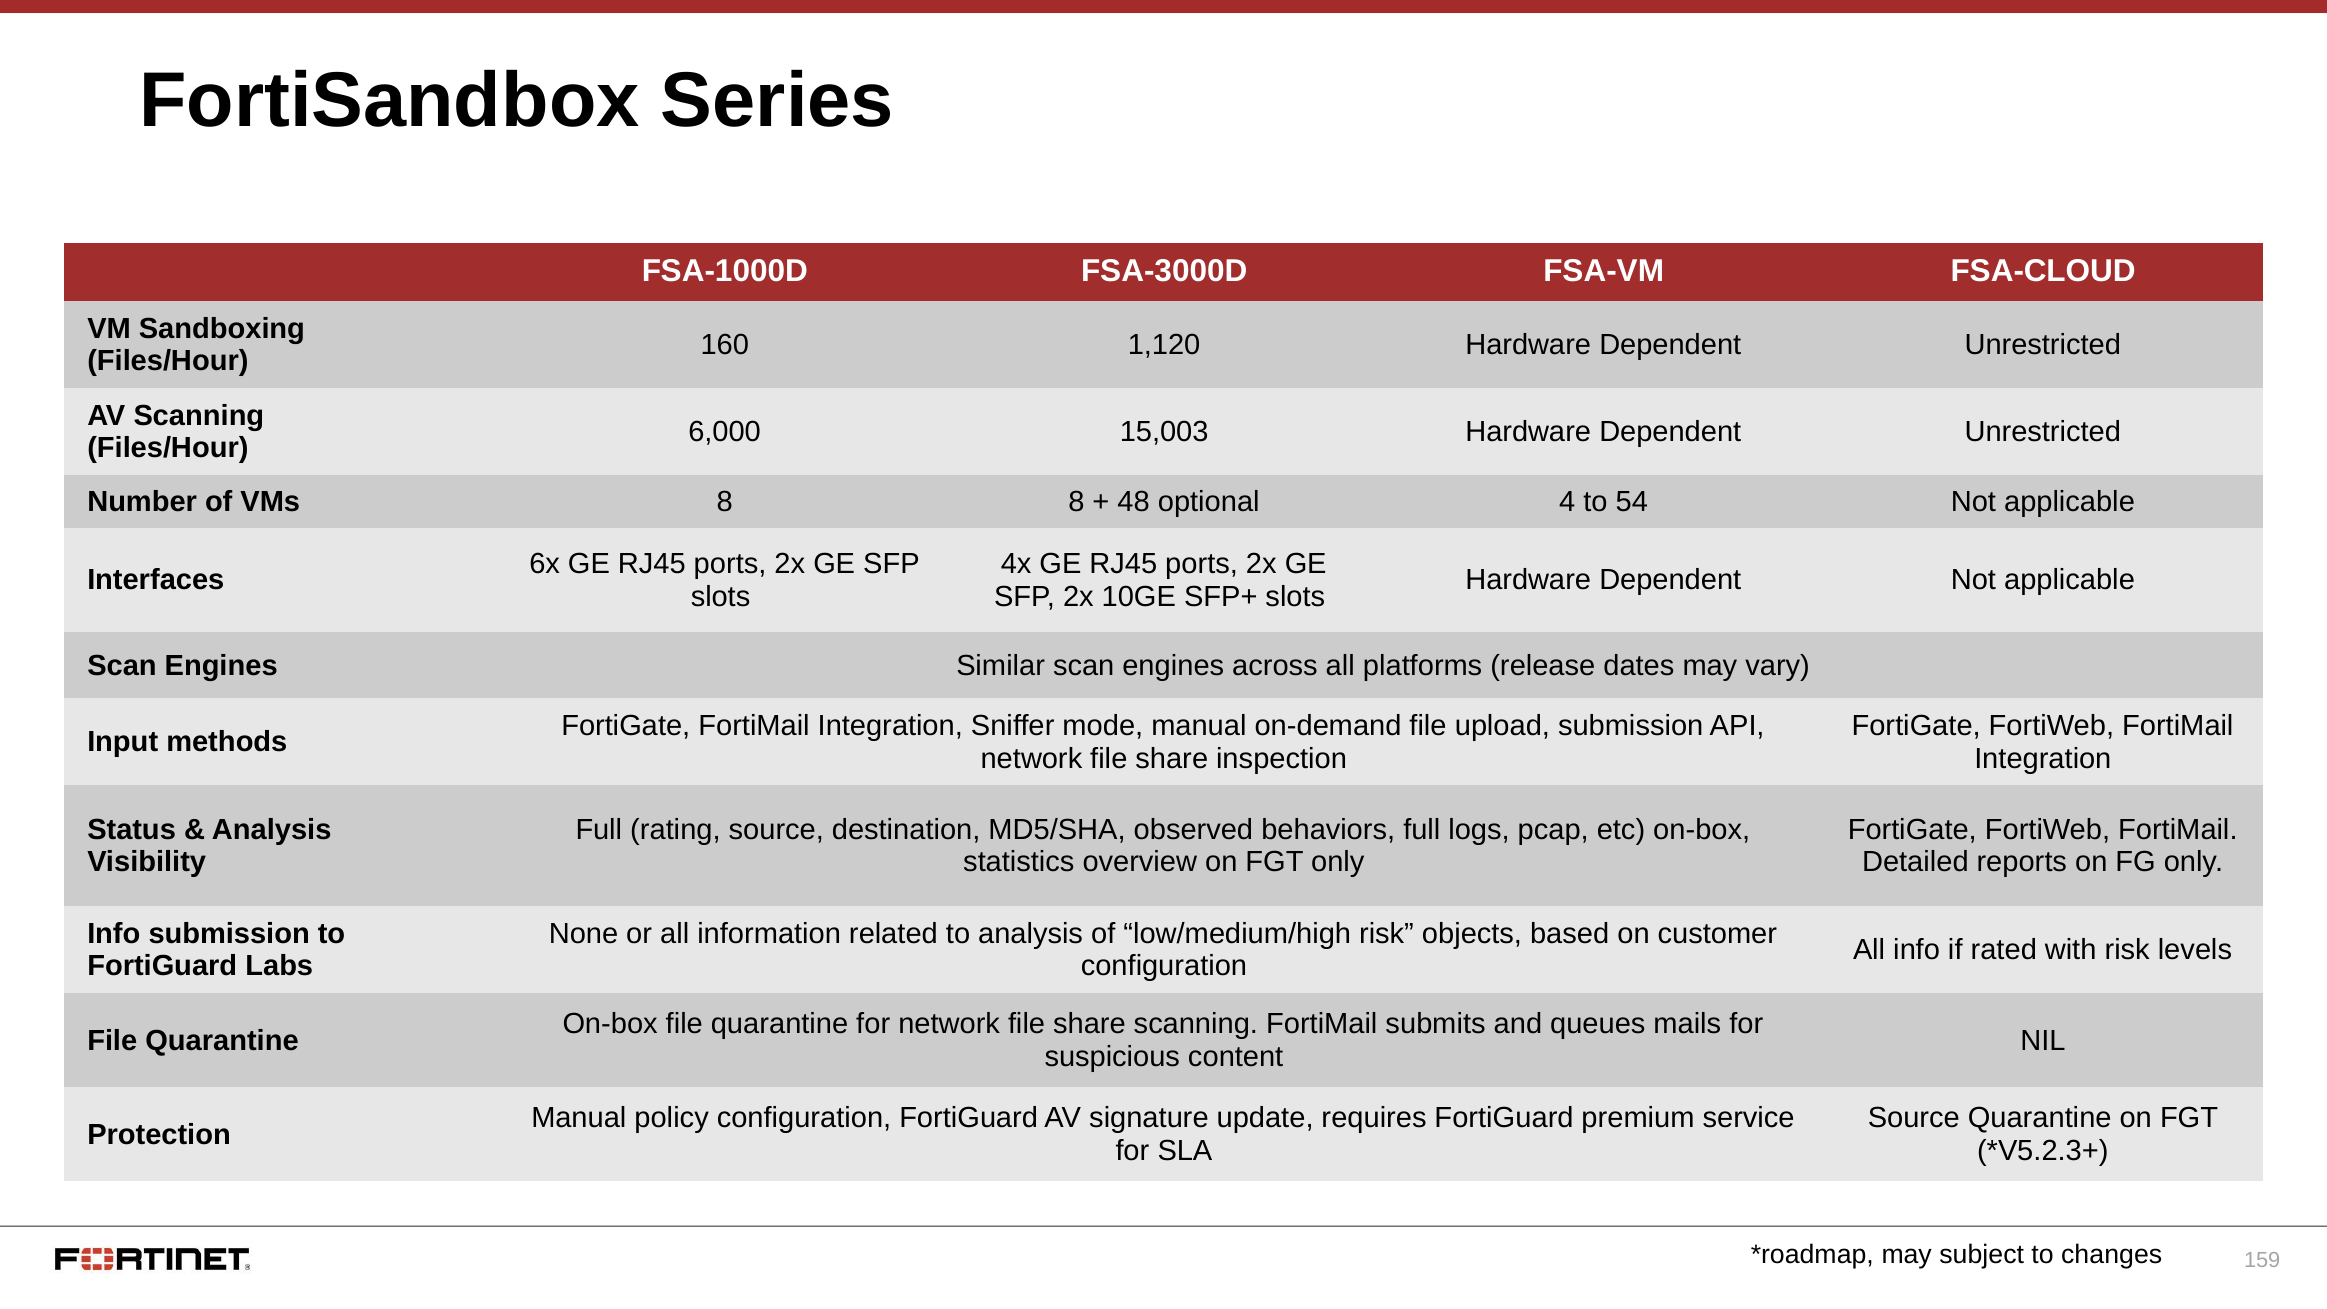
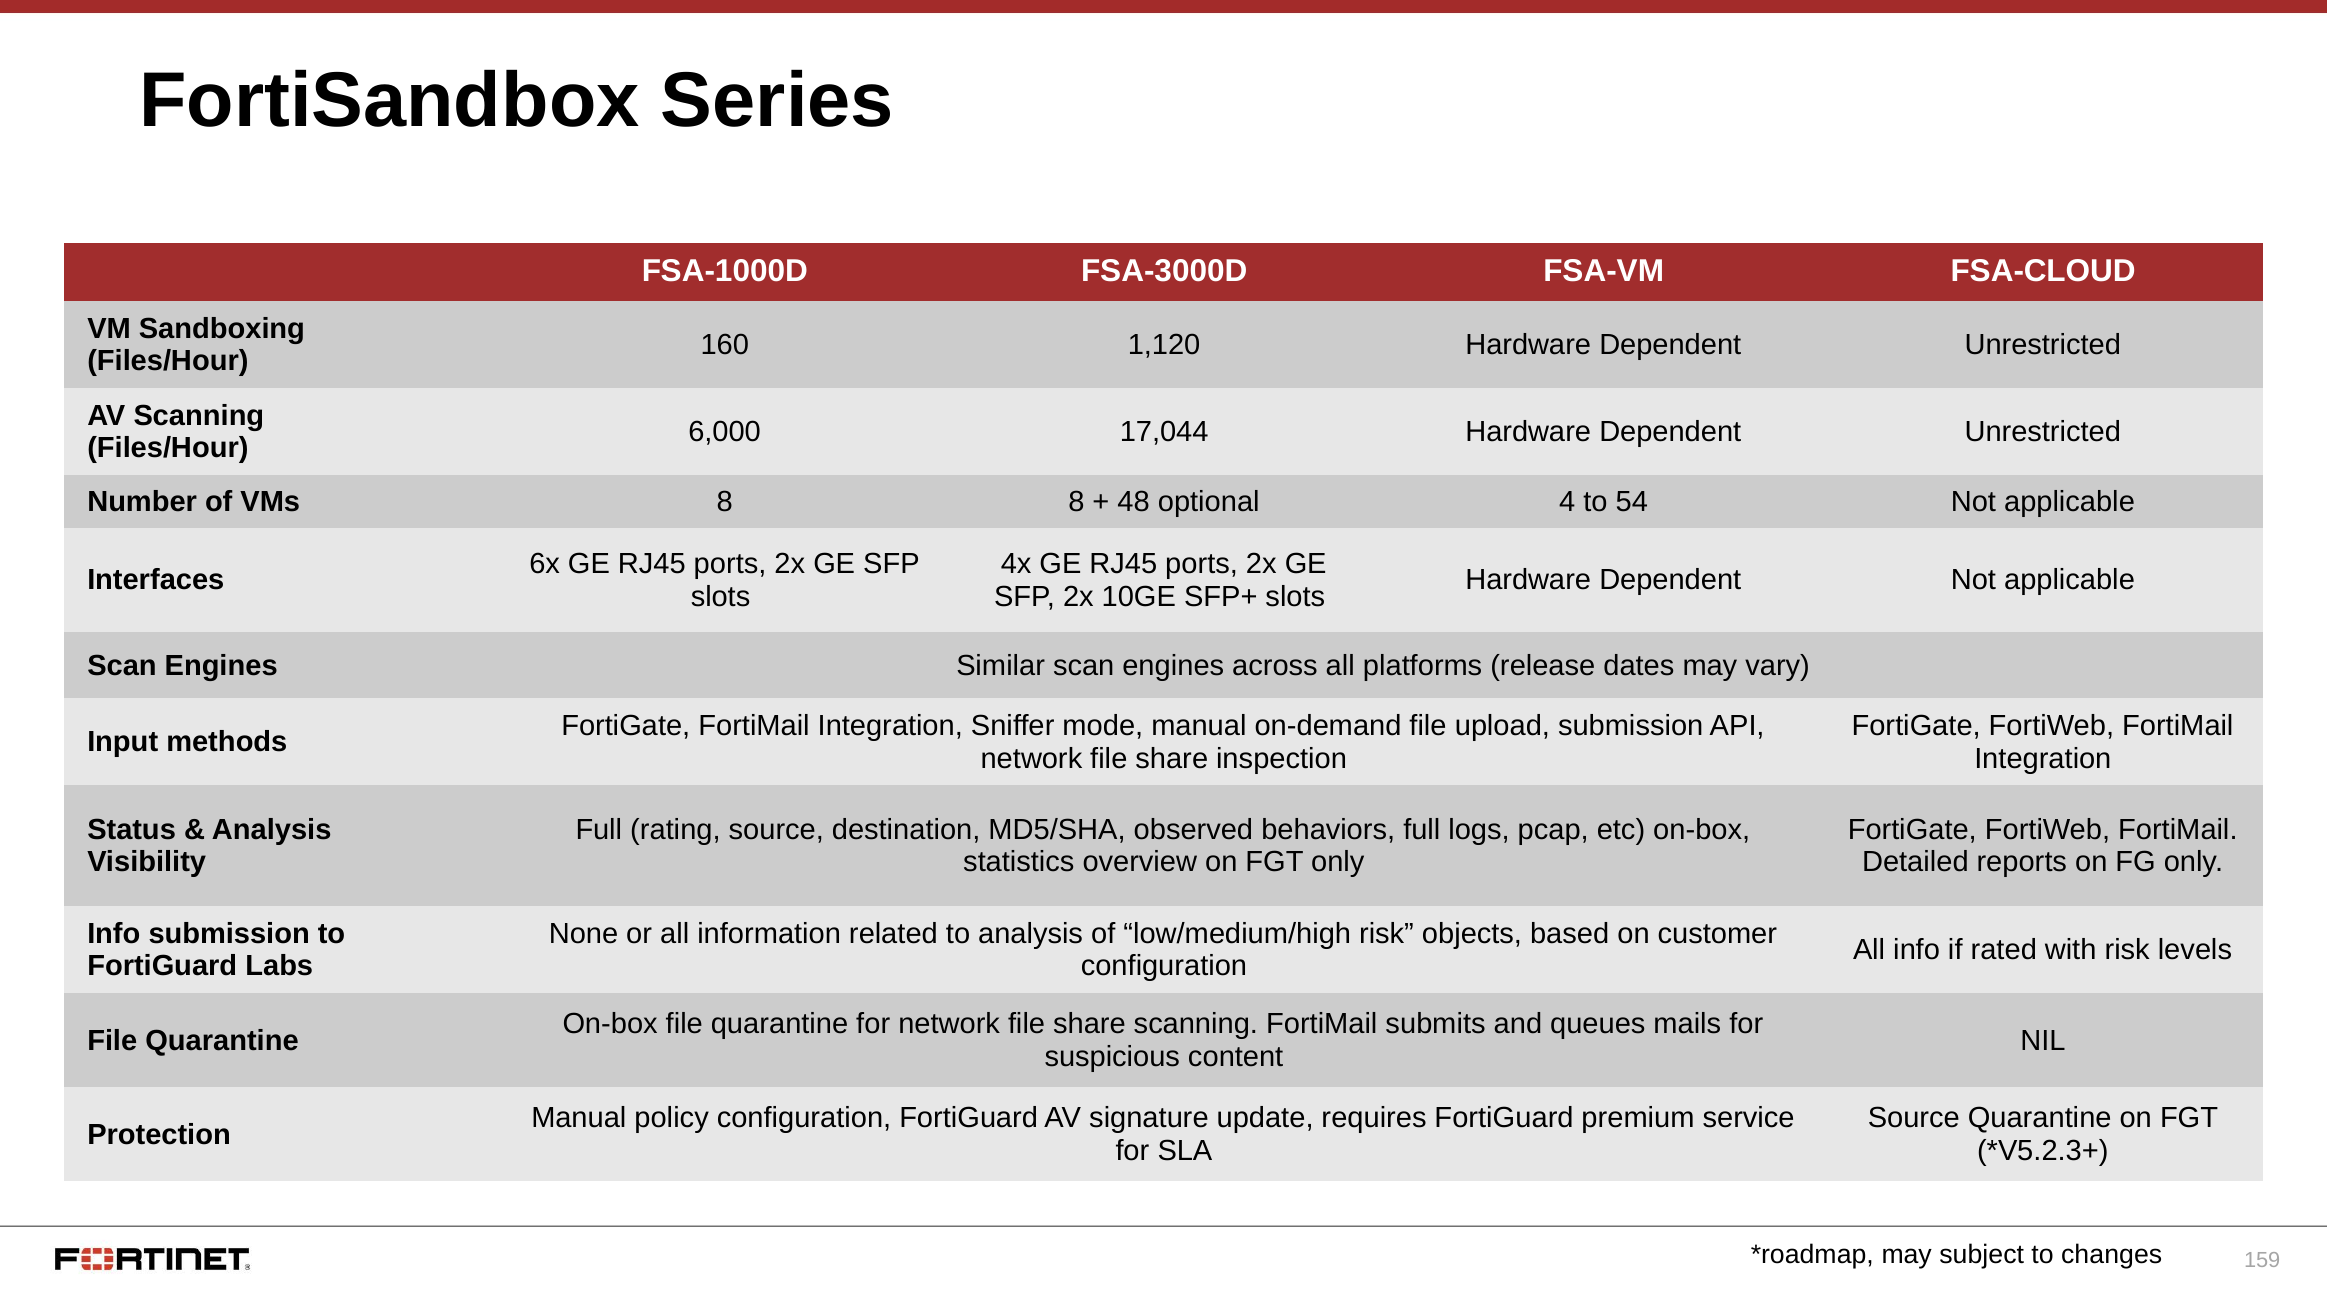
15,003: 15,003 -> 17,044
